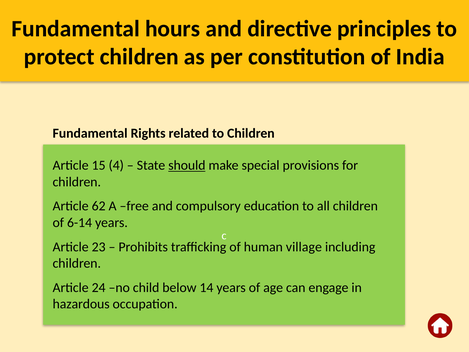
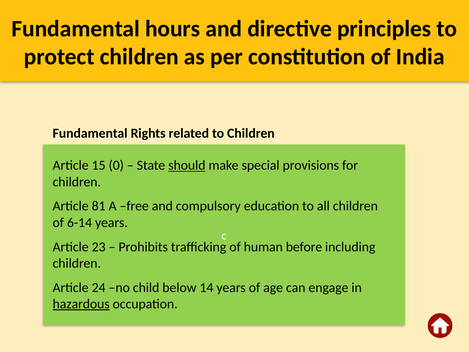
4: 4 -> 0
62: 62 -> 81
village: village -> before
hazardous underline: none -> present
